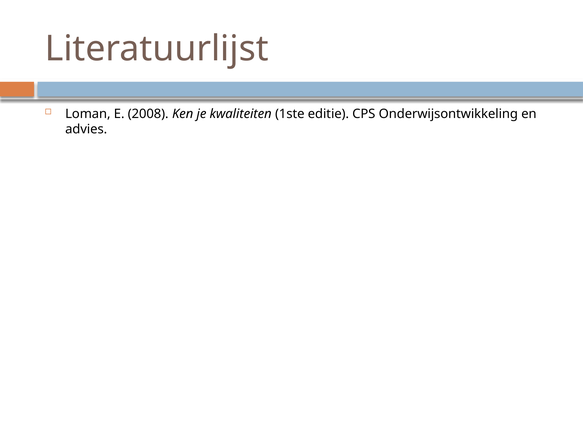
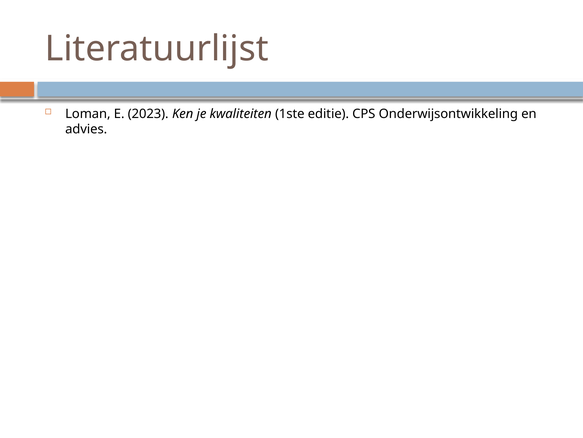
2008: 2008 -> 2023
